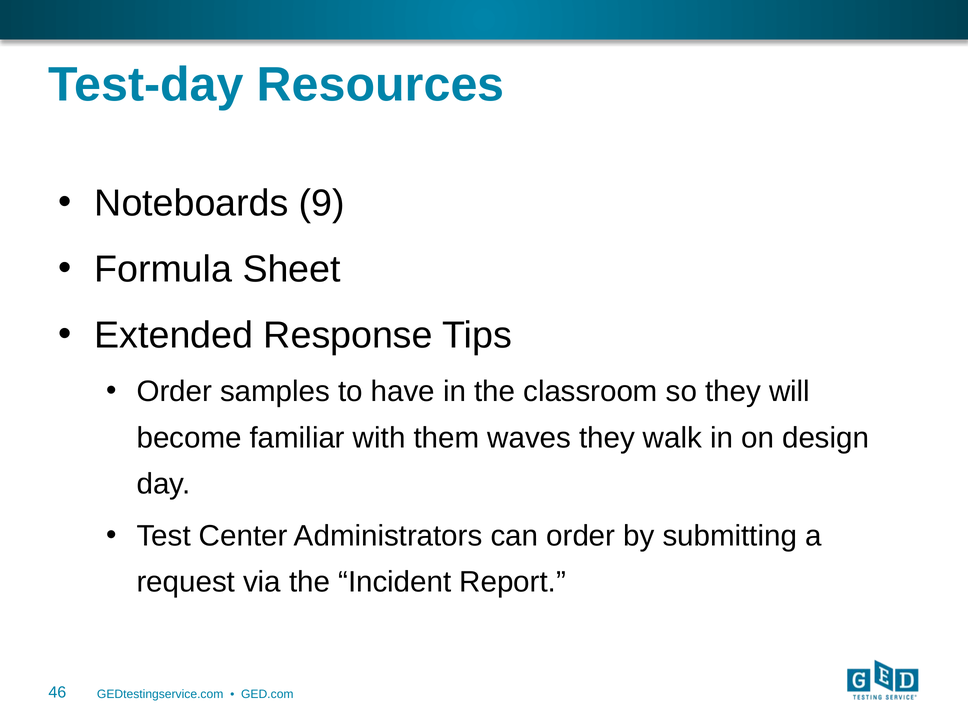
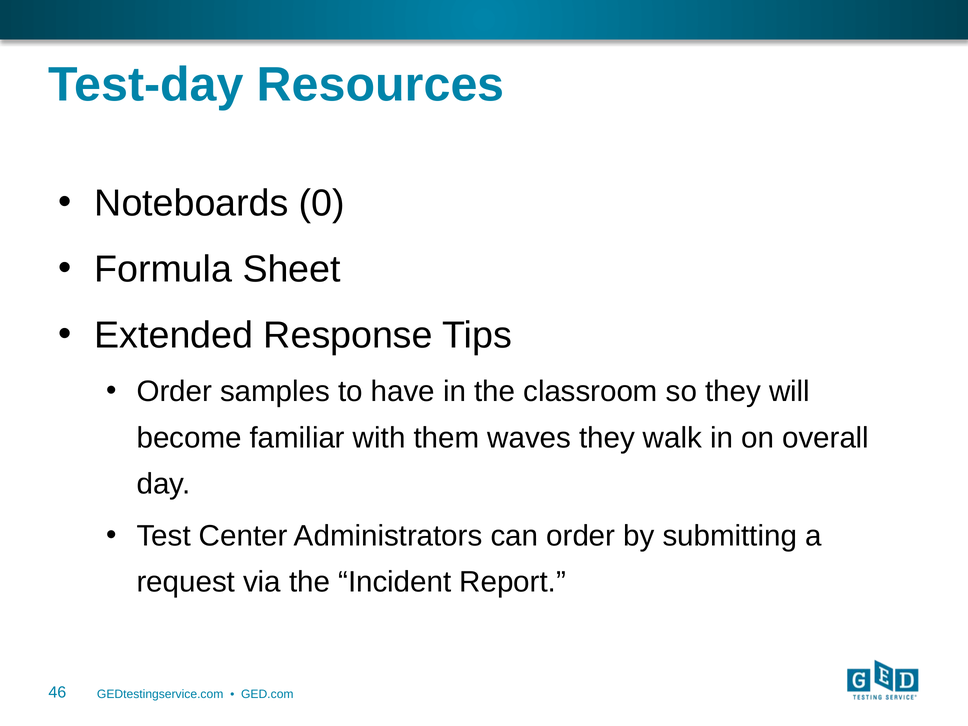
9: 9 -> 0
design: design -> overall
